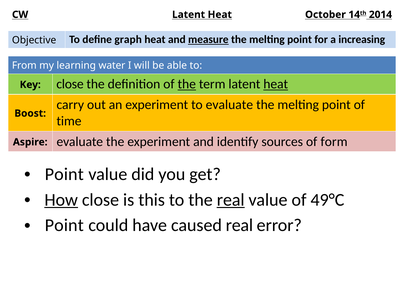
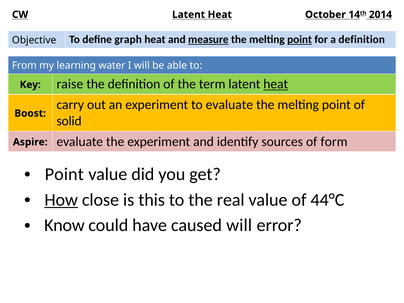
point at (300, 40) underline: none -> present
a increasing: increasing -> definition
Key close: close -> raise
the at (187, 84) underline: present -> none
time: time -> solid
real at (231, 200) underline: present -> none
49°C: 49°C -> 44°C
Point at (64, 225): Point -> Know
caused real: real -> will
